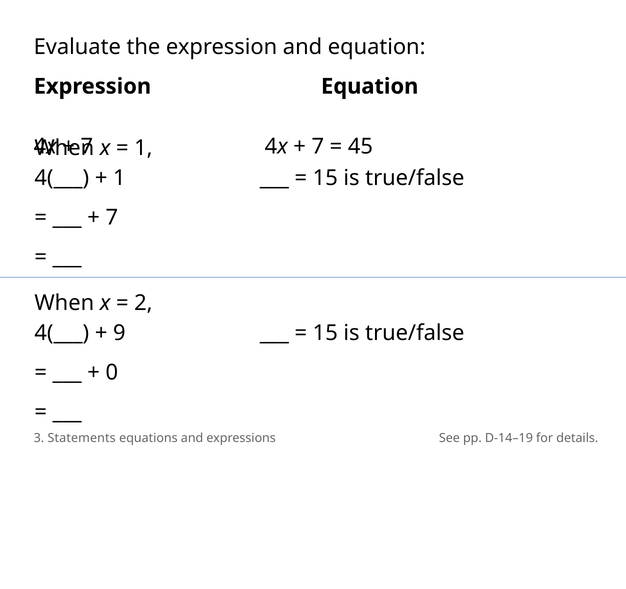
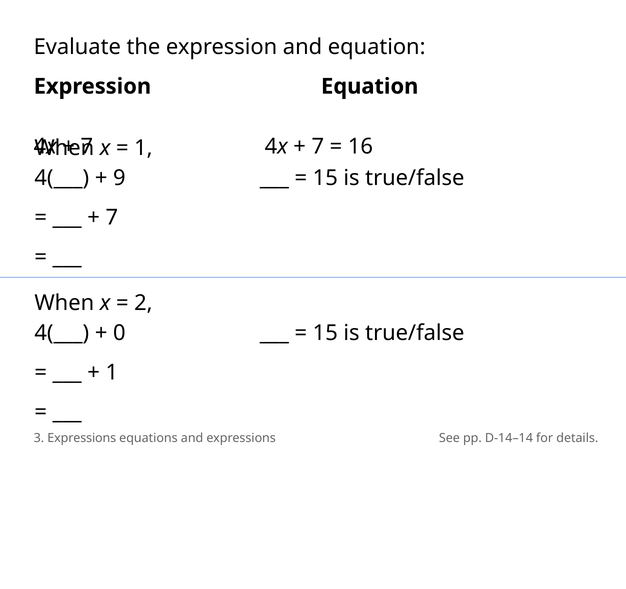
45: 45 -> 16
1 at (119, 178): 1 -> 9
9: 9 -> 0
0 at (112, 372): 0 -> 1
3 Statements: Statements -> Expressions
D-14–19: D-14–19 -> D-14–14
